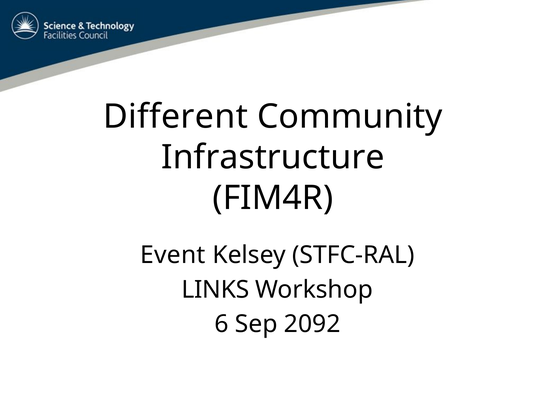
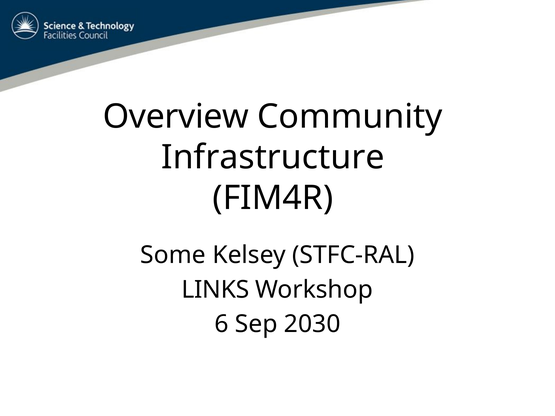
Different: Different -> Overview
Event: Event -> Some
2092: 2092 -> 2030
